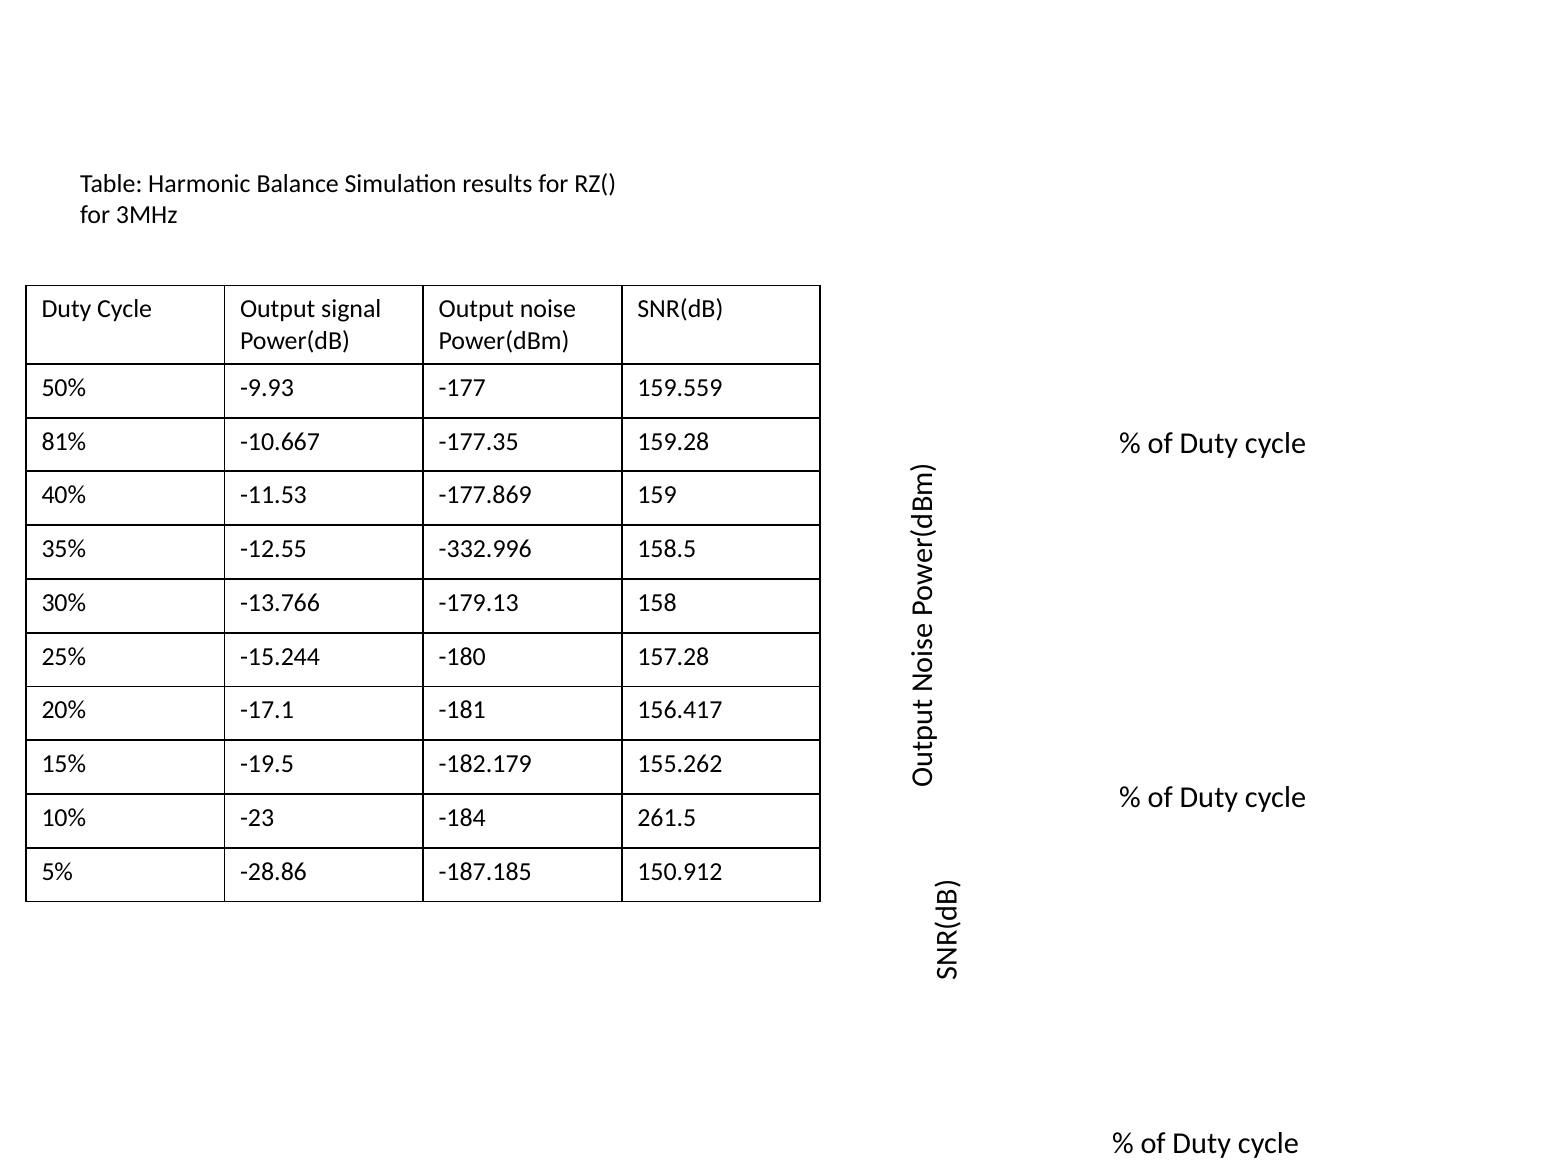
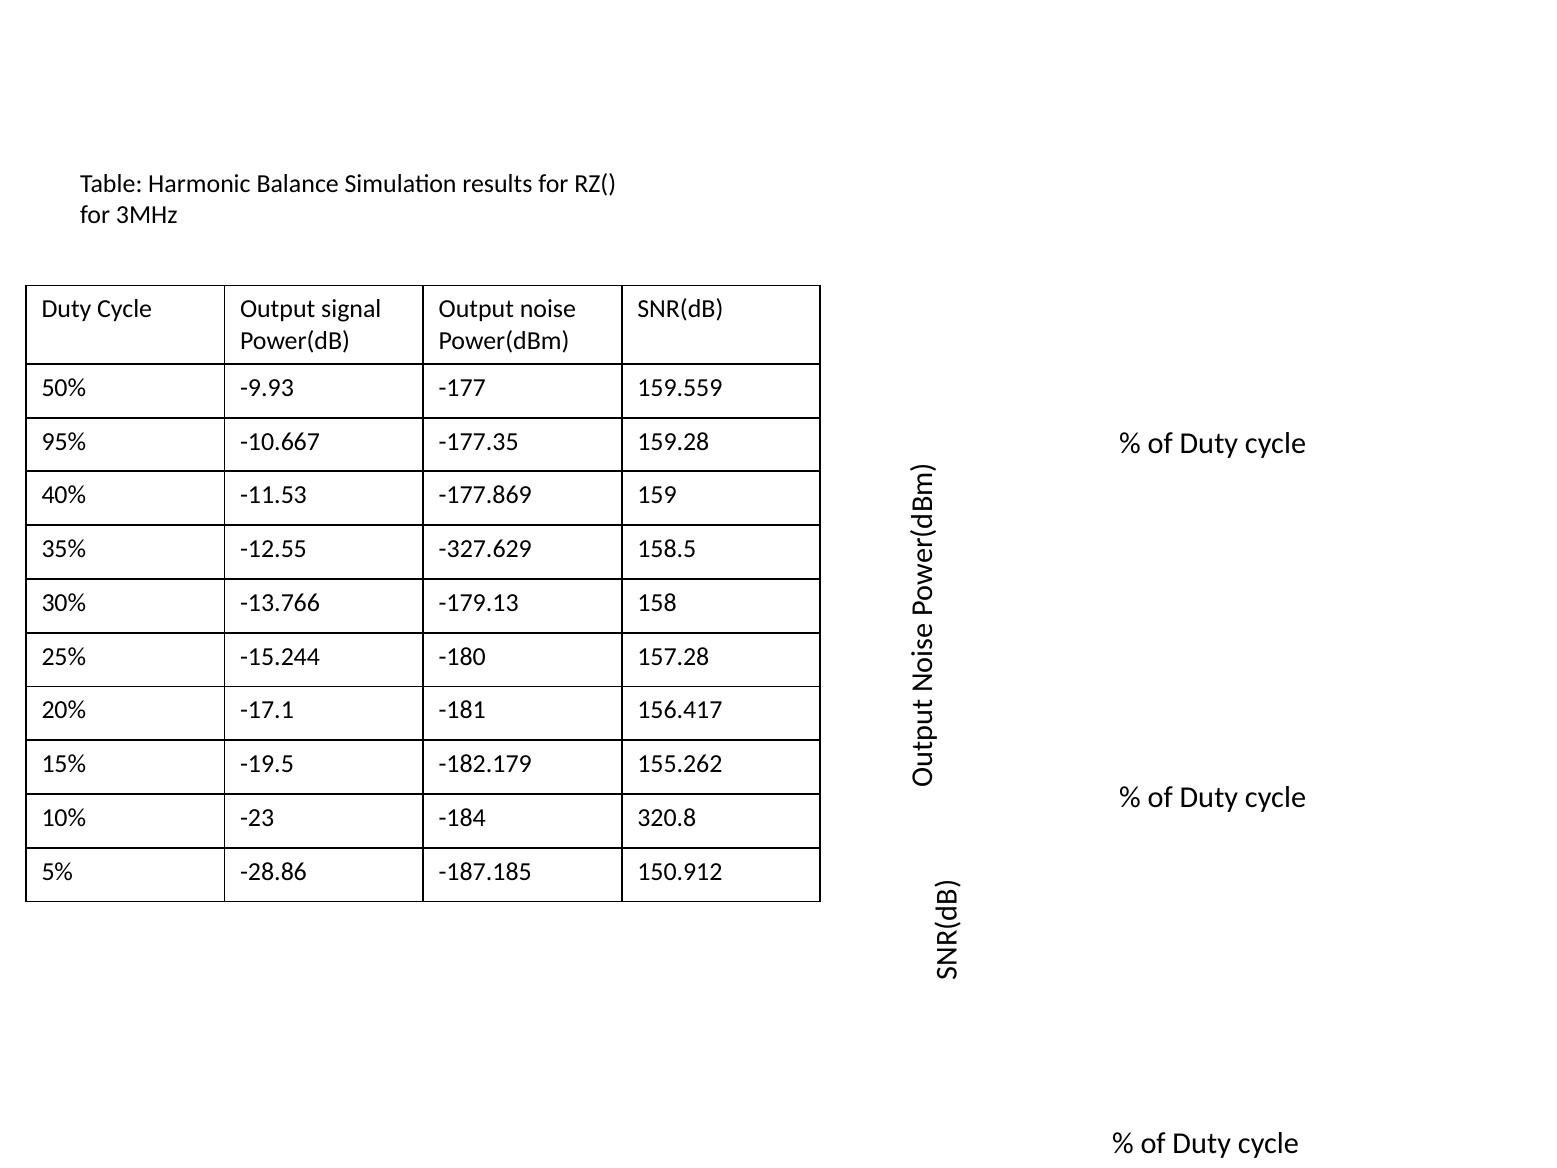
81%: 81% -> 95%
-332.996: -332.996 -> -327.629
261.5: 261.5 -> 320.8
